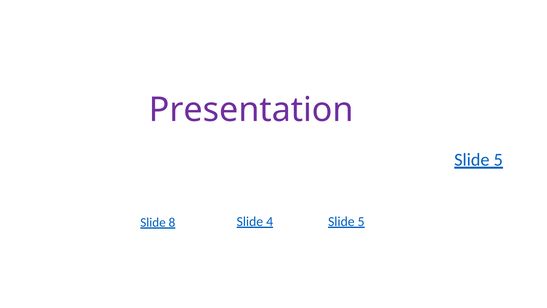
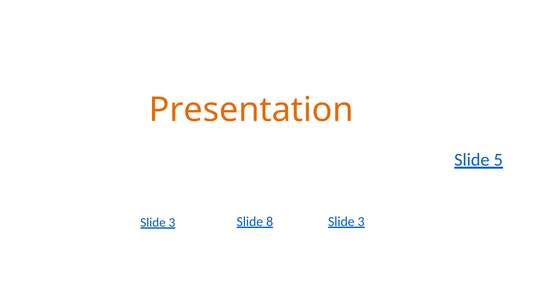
Presentation colour: purple -> orange
8 at (172, 222): 8 -> 3
4: 4 -> 8
5 at (361, 221): 5 -> 3
